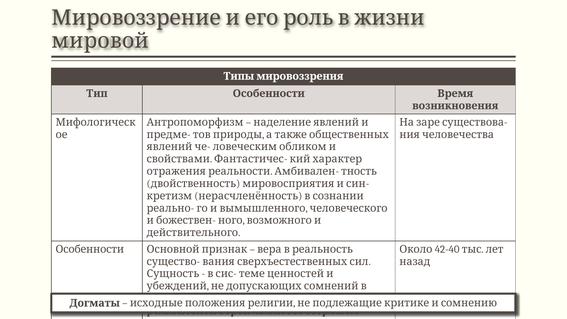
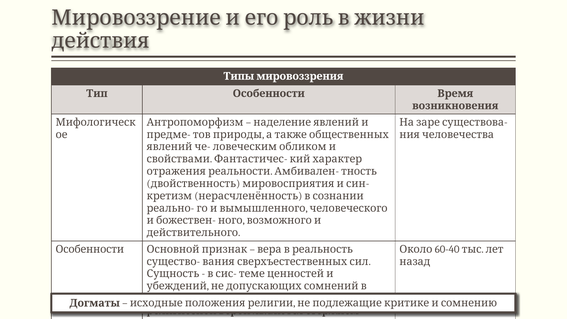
мировой: мировой -> действия
42-40: 42-40 -> 60-40
